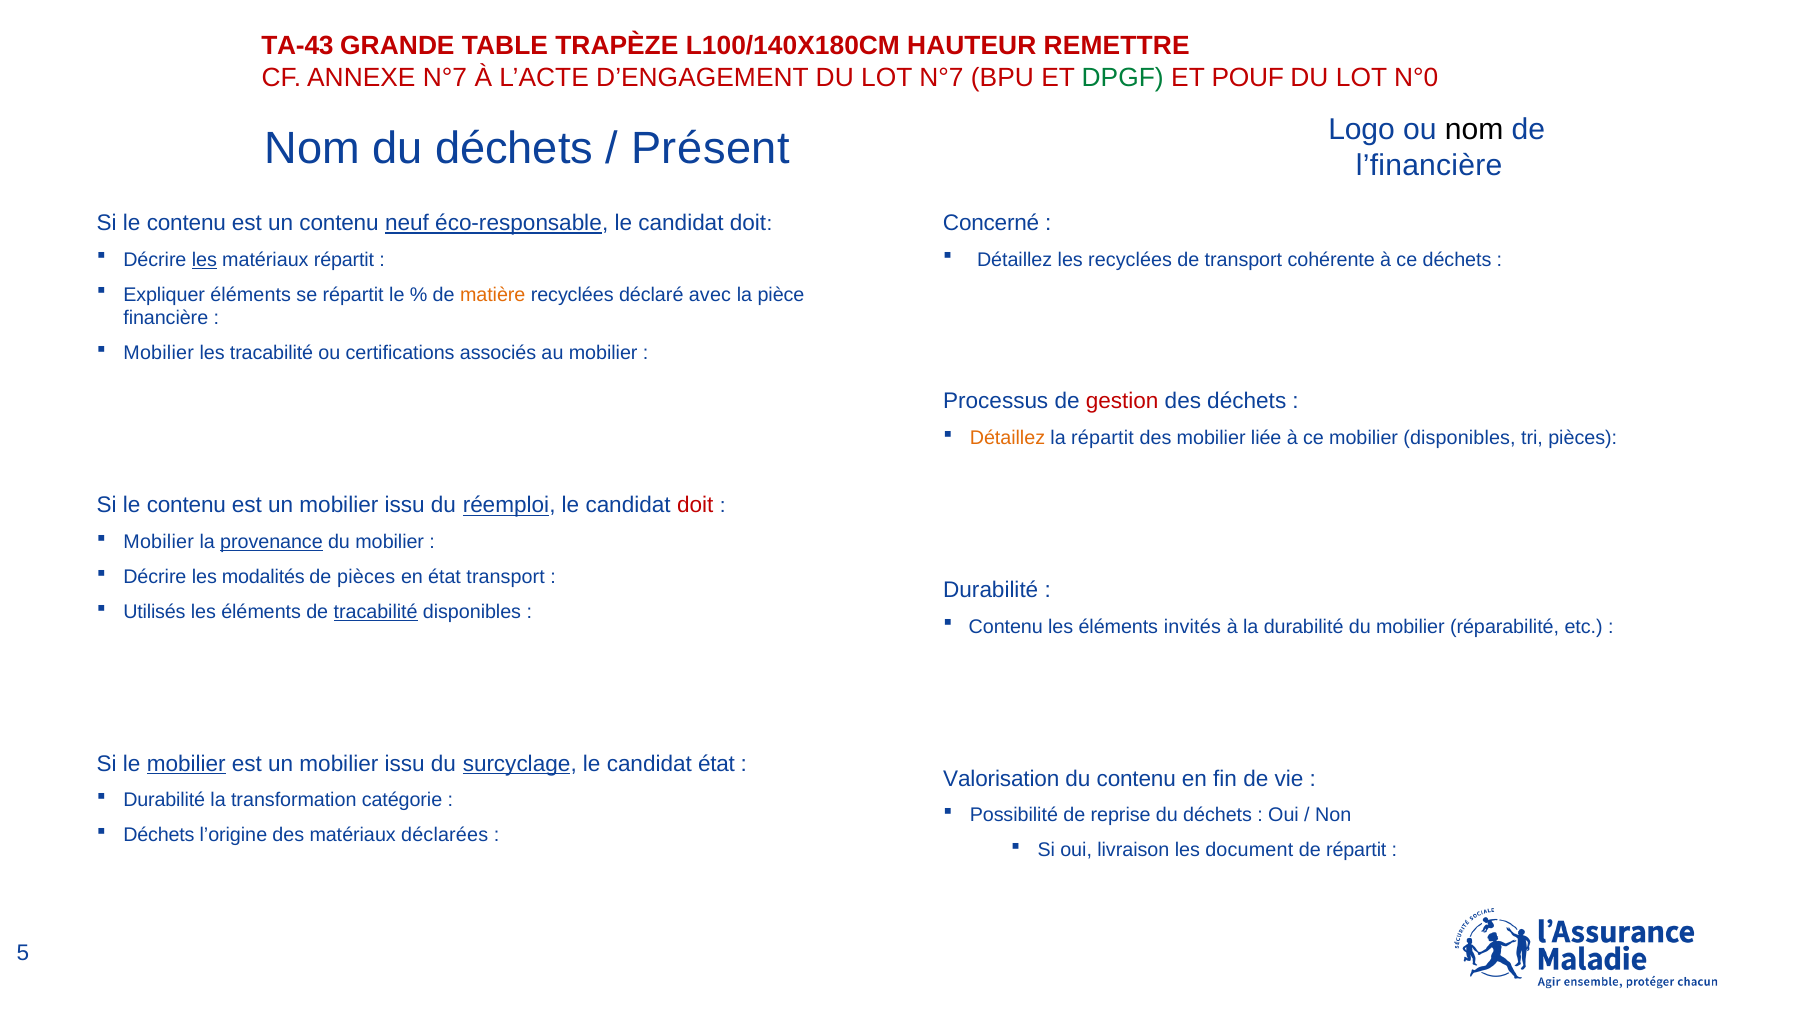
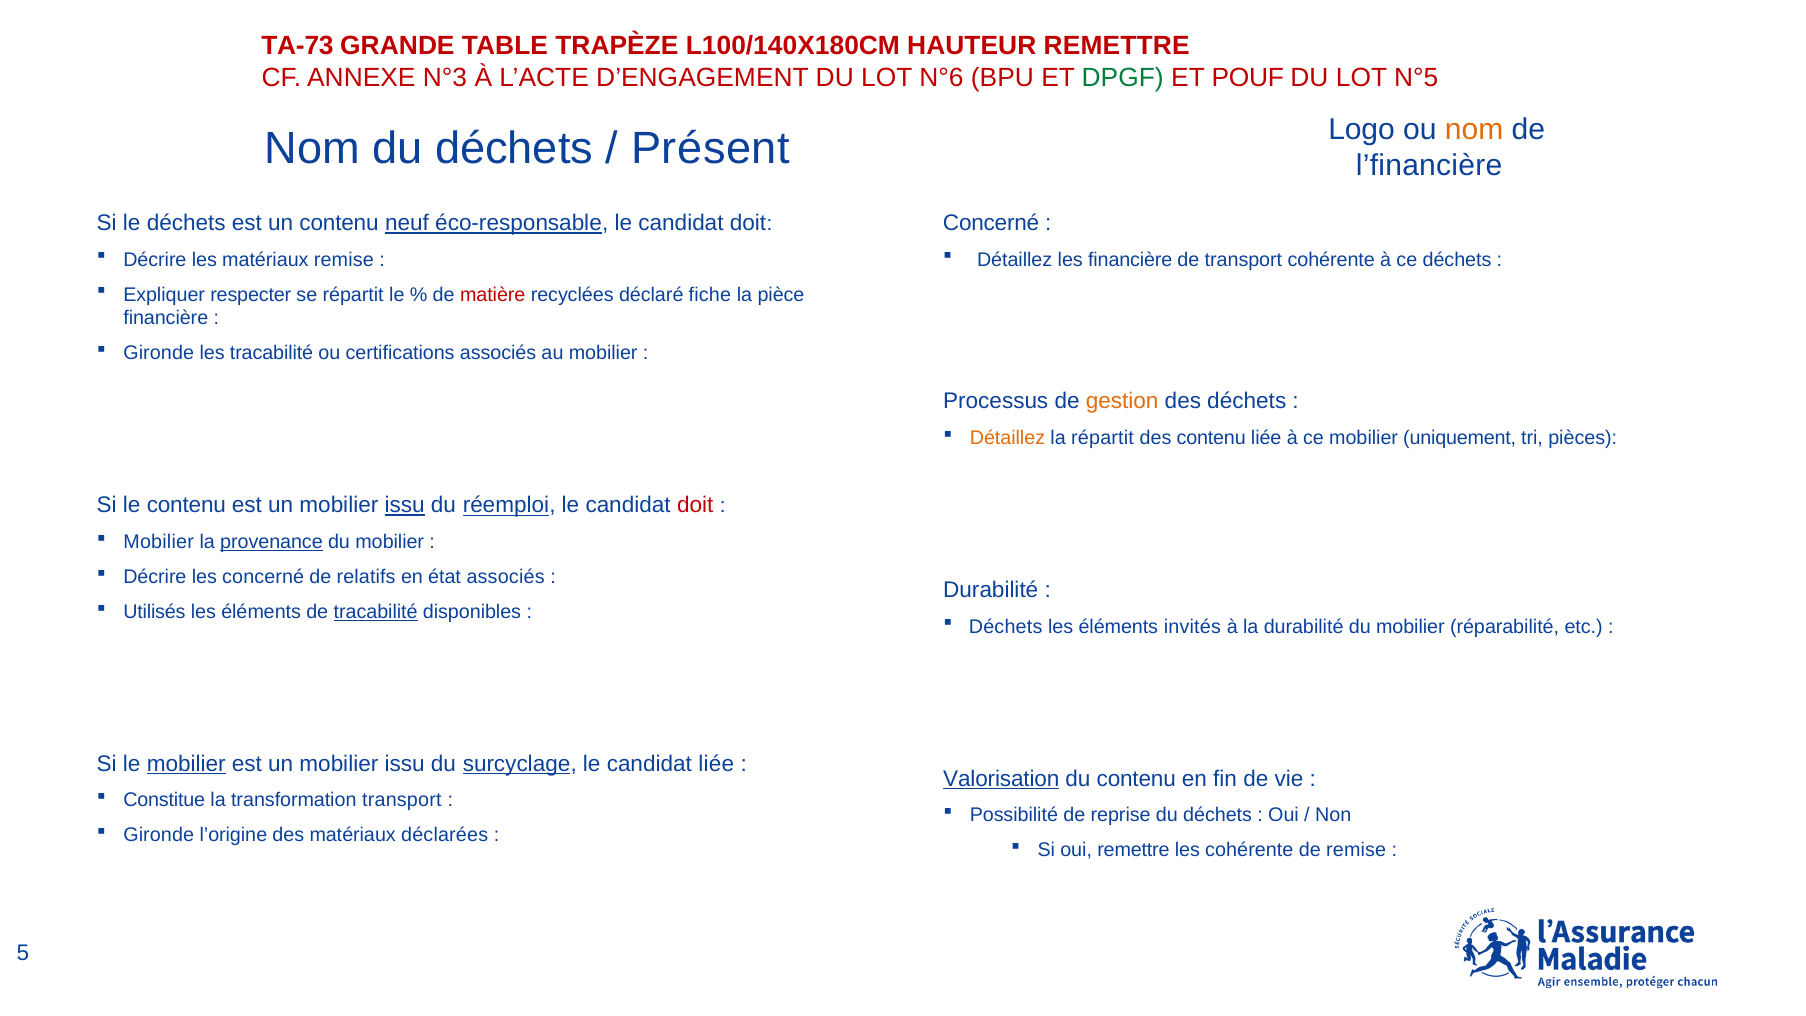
TA-43: TA-43 -> TA-73
ANNEXE N°7: N°7 -> N°3
LOT N°7: N°7 -> N°6
N°0: N°0 -> N°5
nom at (1474, 130) colour: black -> orange
contenu at (186, 223): contenu -> déchets
les at (204, 260) underline: present -> none
matériaux répartit: répartit -> remise
les recyclées: recyclées -> financière
Expliquer éléments: éléments -> respecter
matière colour: orange -> red
avec: avec -> fiche
Mobilier at (159, 353): Mobilier -> Gironde
gestion colour: red -> orange
des mobilier: mobilier -> contenu
mobilier disponibles: disponibles -> uniquement
issu at (405, 505) underline: none -> present
les modalités: modalités -> concerné
de pièces: pièces -> relatifs
état transport: transport -> associés
Contenu at (1006, 626): Contenu -> Déchets
candidat état: état -> liée
Valorisation underline: none -> present
Durabilité at (164, 800): Durabilité -> Constitue
transformation catégorie: catégorie -> transport
Déchets at (159, 835): Déchets -> Gironde
oui livraison: livraison -> remettre
les document: document -> cohérente
de répartit: répartit -> remise
